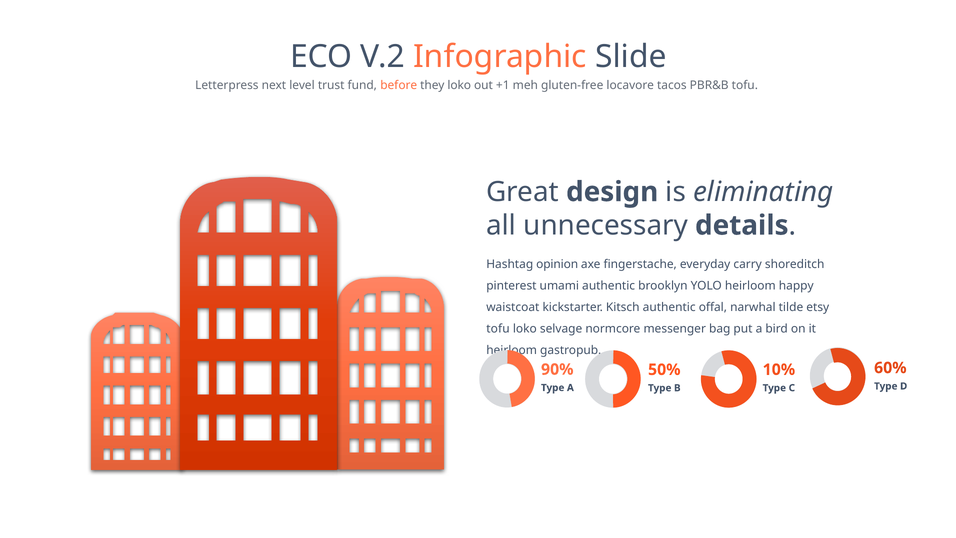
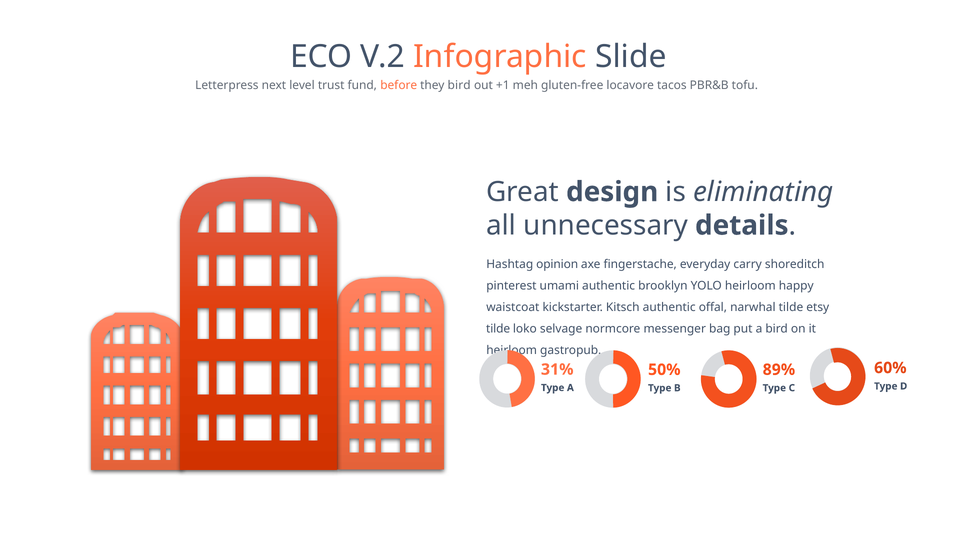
they loko: loko -> bird
tofu at (498, 329): tofu -> tilde
90%: 90% -> 31%
10%: 10% -> 89%
